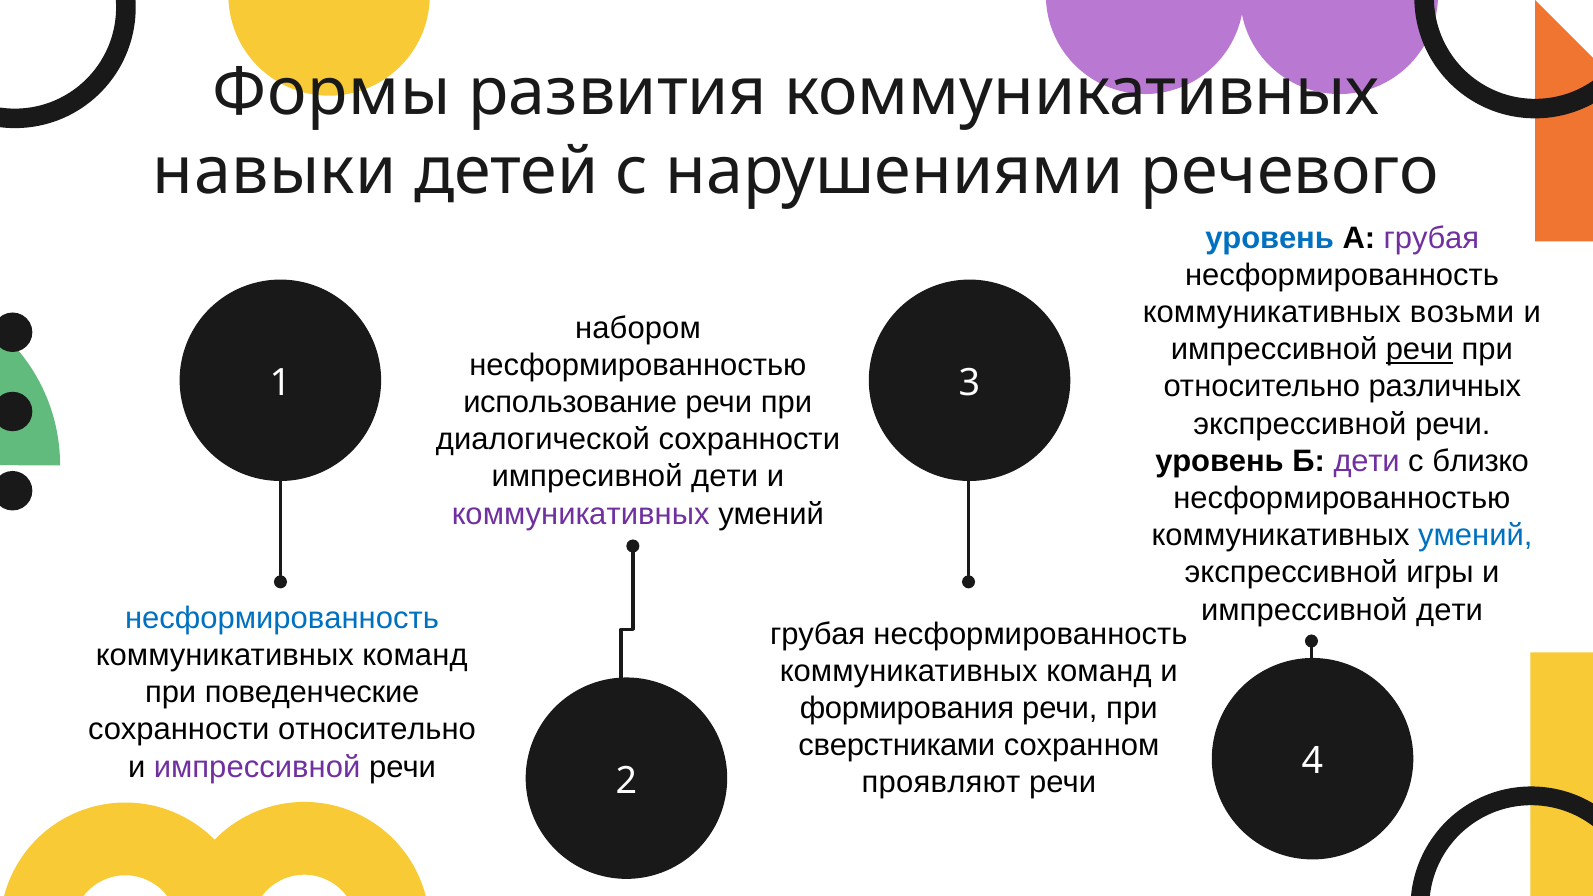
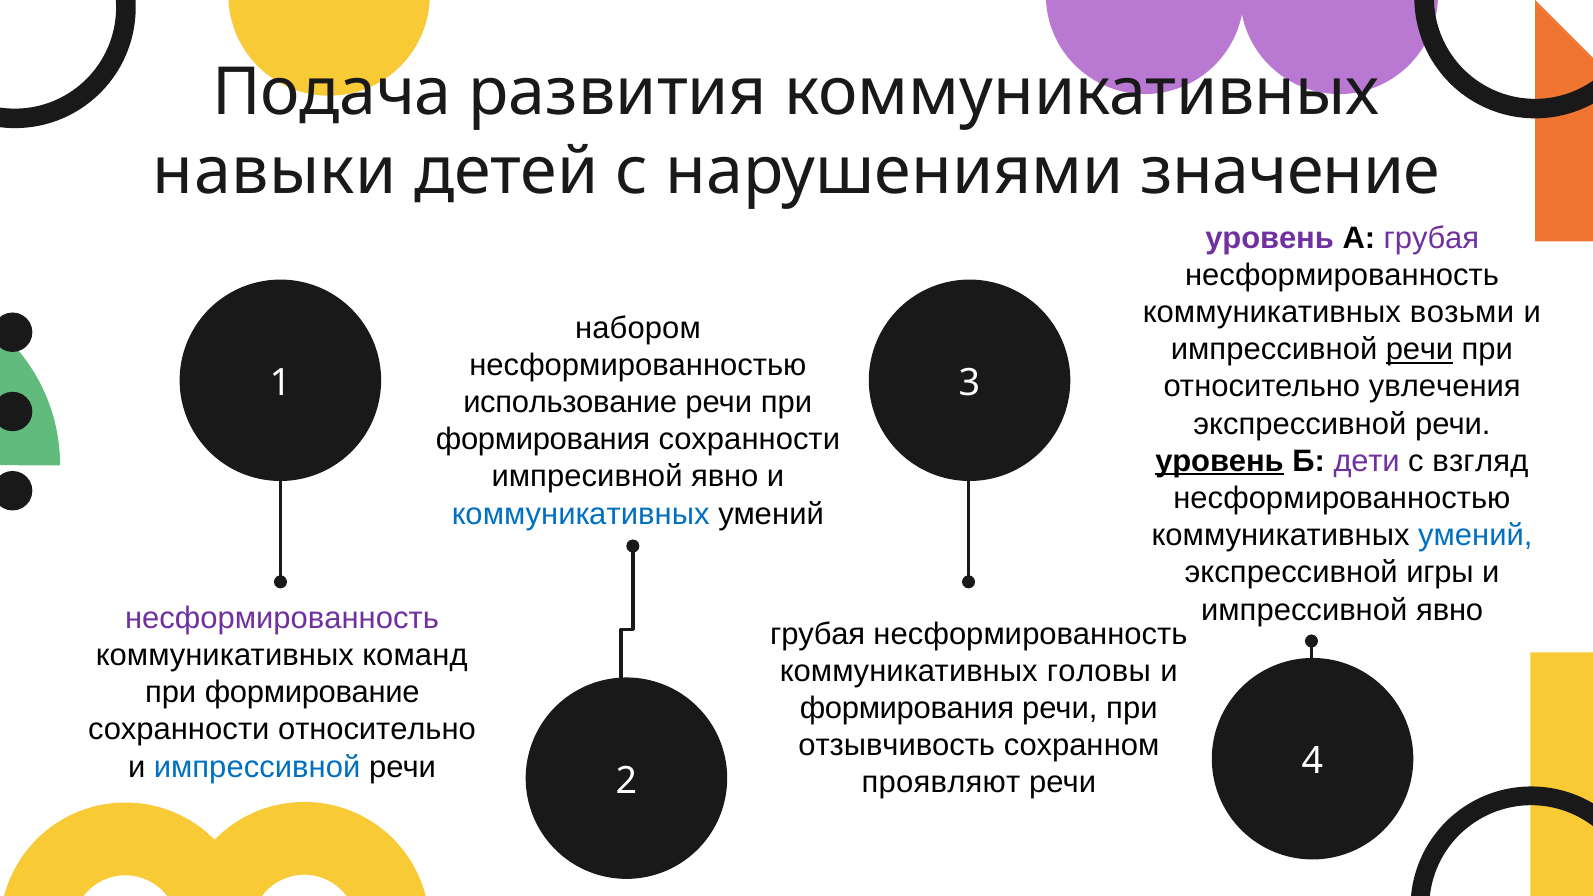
Формы: Формы -> Подача
речевого: речевого -> значение
уровень at (1270, 238) colour: blue -> purple
различных: различных -> увлечения
диалогической at (543, 439): диалогической -> формирования
уровень at (1220, 461) underline: none -> present
близко: близко -> взгляд
импресивной дети: дети -> явно
коммуникативных at (581, 514) colour: purple -> blue
импрессивной дети: дети -> явно
несформированность at (282, 618) colour: blue -> purple
команд at (1099, 671): команд -> головы
поведенческие: поведенческие -> формирование
сверстниками: сверстниками -> отзывчивость
импрессивной at (257, 767) colour: purple -> blue
